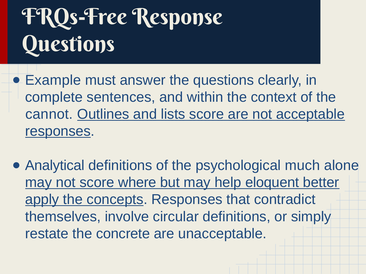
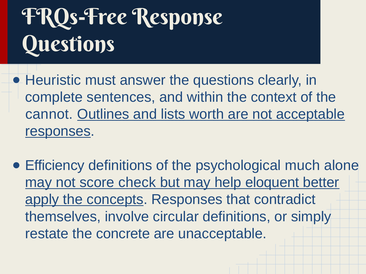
Example: Example -> Heuristic
lists score: score -> worth
Analytical: Analytical -> Efficiency
where: where -> check
